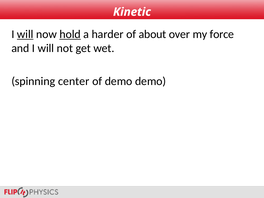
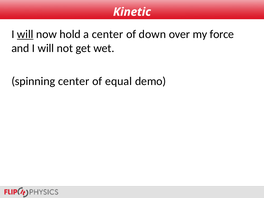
hold underline: present -> none
a harder: harder -> center
about: about -> down
of demo: demo -> equal
